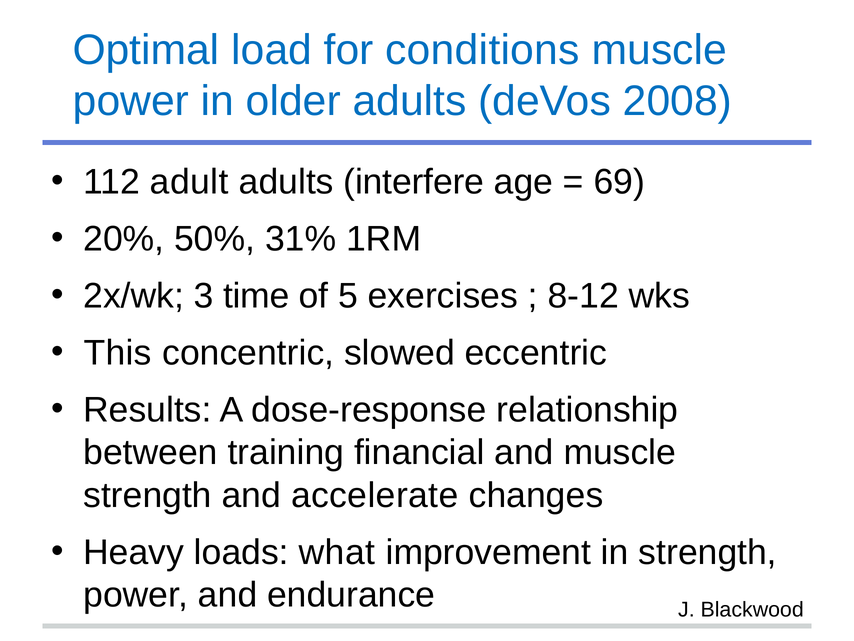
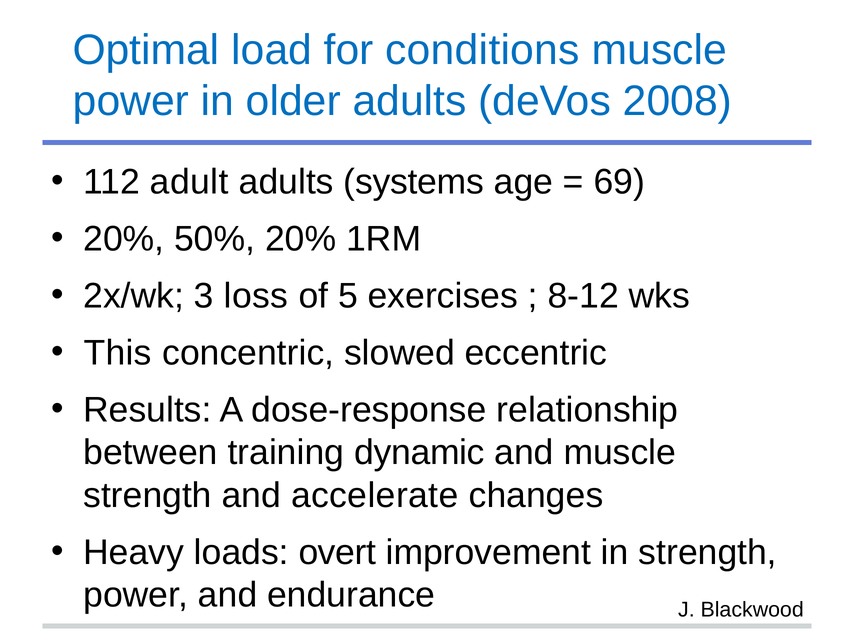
interfere: interfere -> systems
50% 31%: 31% -> 20%
time: time -> loss
financial: financial -> dynamic
what: what -> overt
